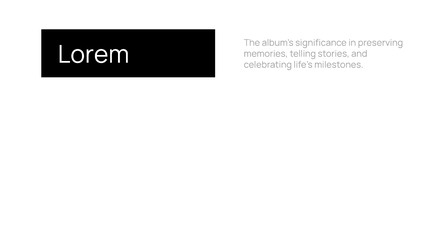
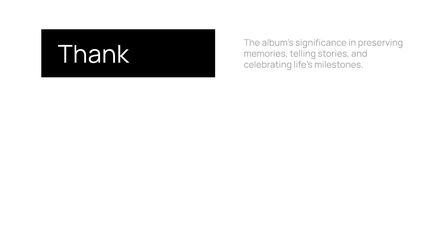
Lorem: Lorem -> Thank
